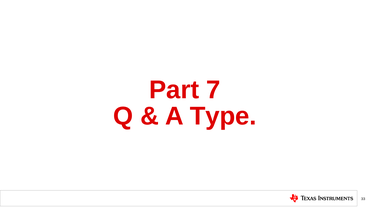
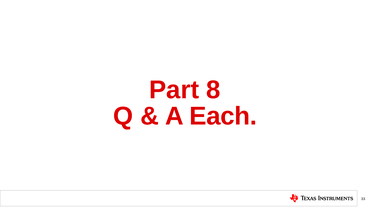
7: 7 -> 8
Type: Type -> Each
